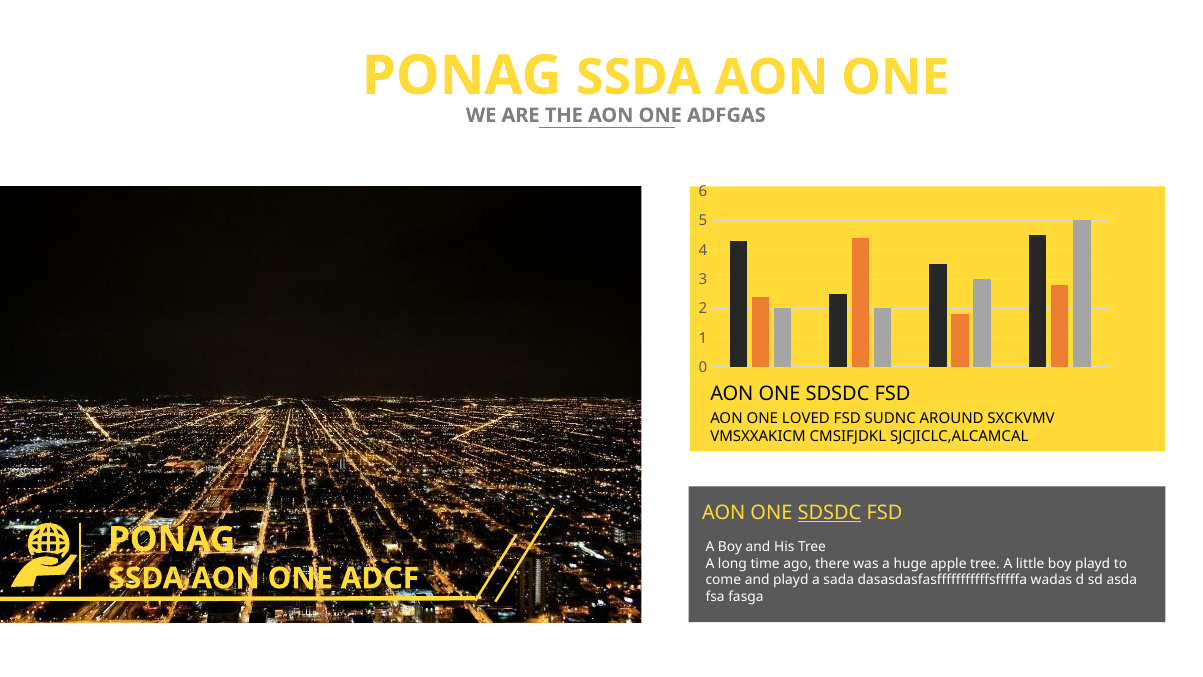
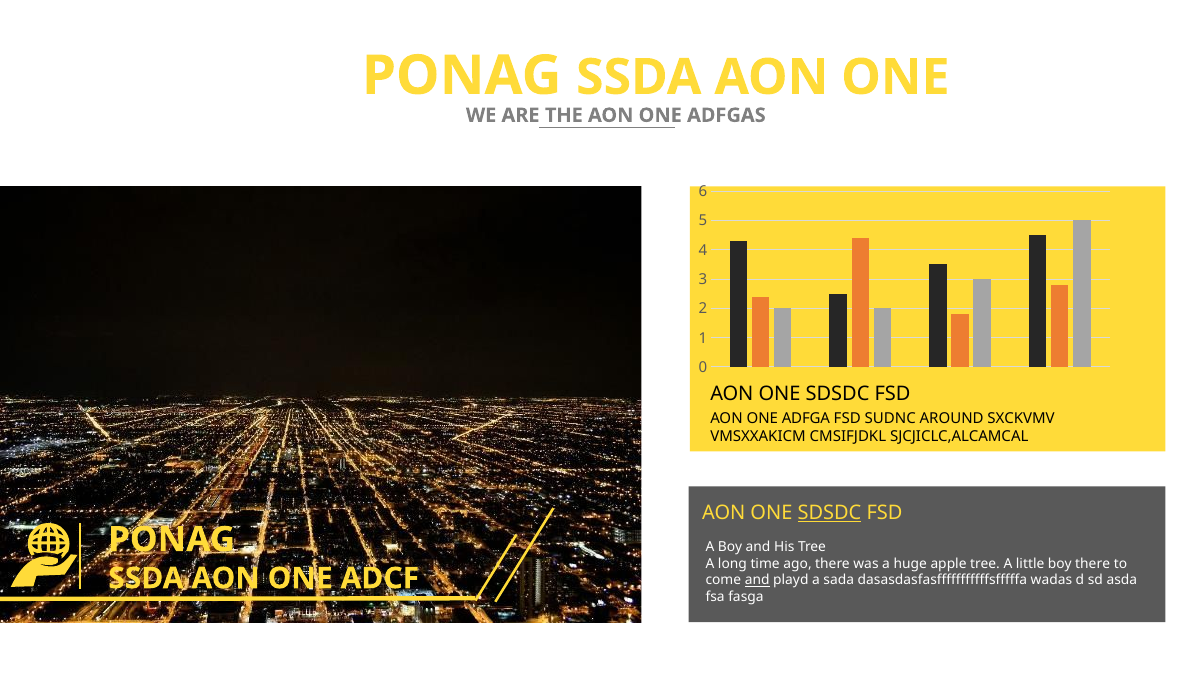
LOVED: LOVED -> ADFGA
boy playd: playd -> there
and at (757, 580) underline: none -> present
